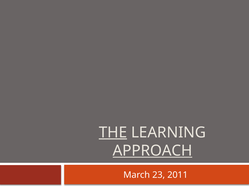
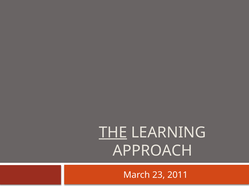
APPROACH underline: present -> none
